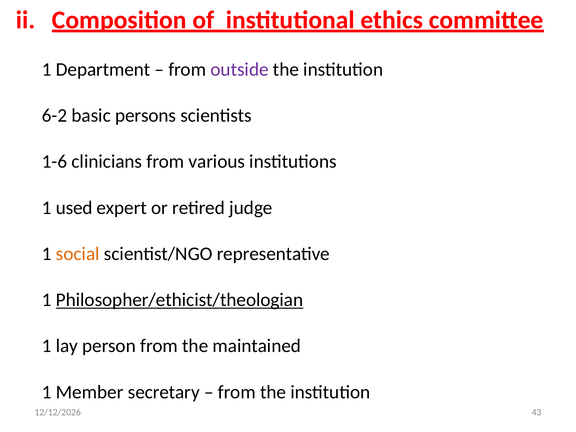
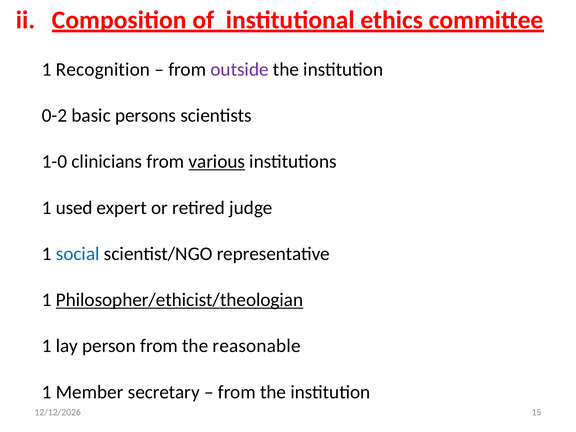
Department: Department -> Recognition
6-2: 6-2 -> 0-2
1-6: 1-6 -> 1-0
various underline: none -> present
social colour: orange -> blue
maintained: maintained -> reasonable
43: 43 -> 15
